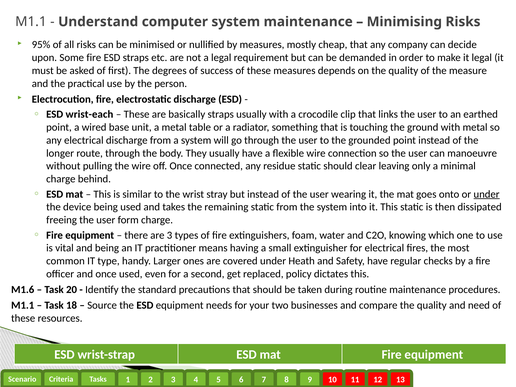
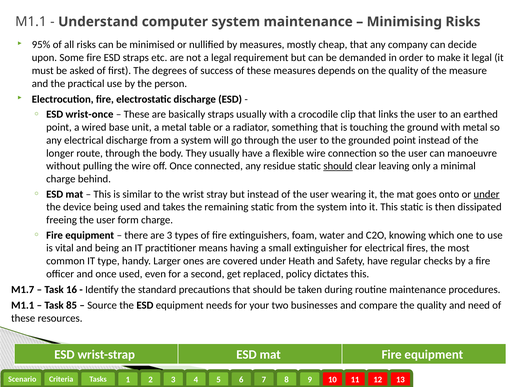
wrist-each: wrist-each -> wrist-once
should at (338, 166) underline: none -> present
M1.6: M1.6 -> M1.7
20: 20 -> 16
18: 18 -> 85
